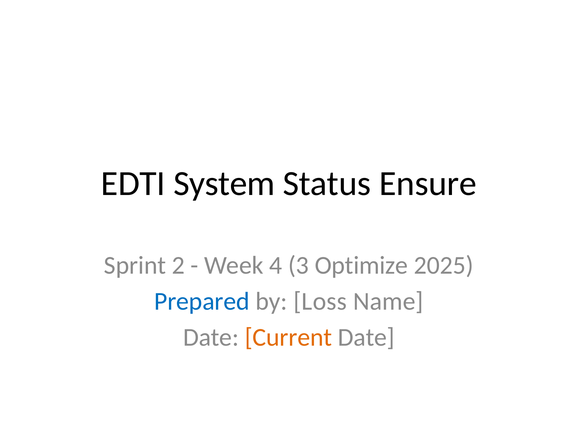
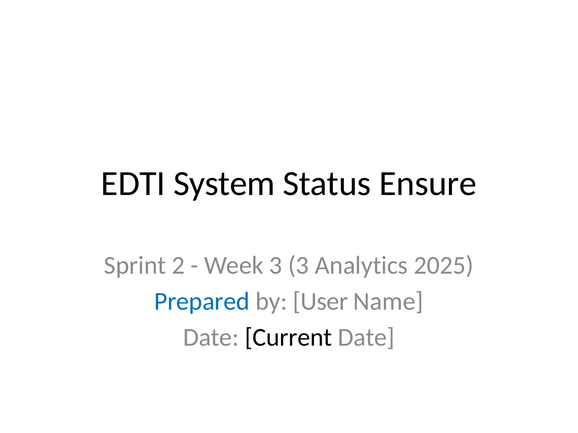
Week 4: 4 -> 3
Optimize: Optimize -> Analytics
Loss: Loss -> User
Current colour: orange -> black
